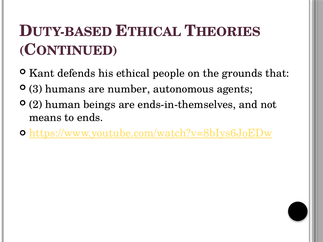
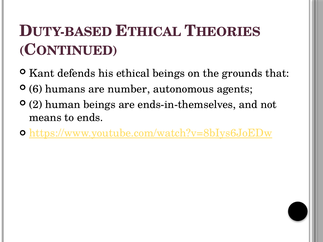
ethical people: people -> beings
3: 3 -> 6
